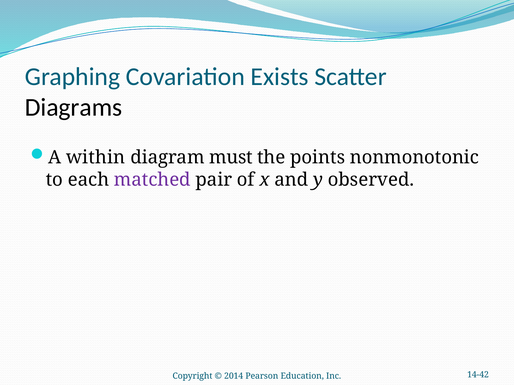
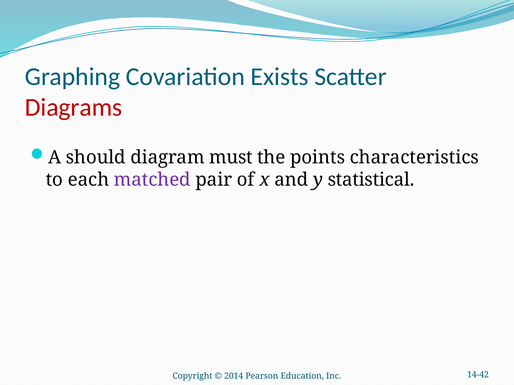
Diagrams colour: black -> red
within: within -> should
nonmonotonic: nonmonotonic -> characteristics
observed: observed -> statistical
